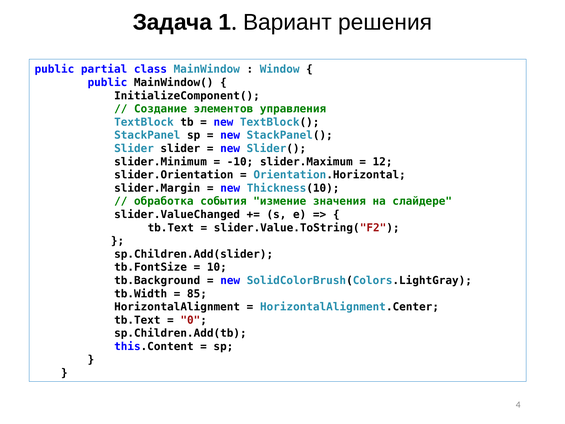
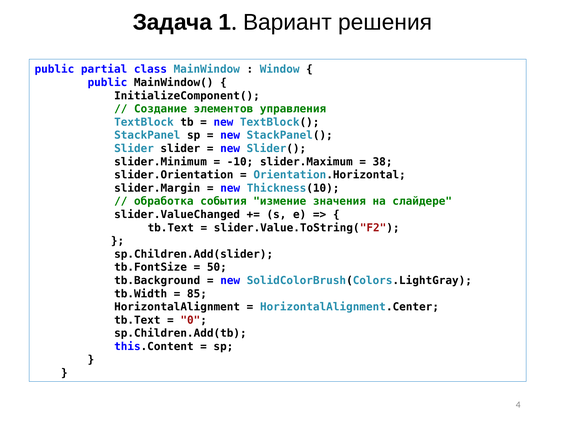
12: 12 -> 38
10: 10 -> 50
